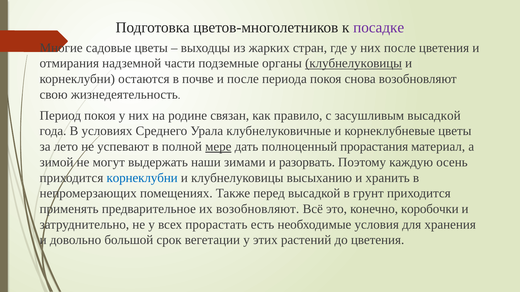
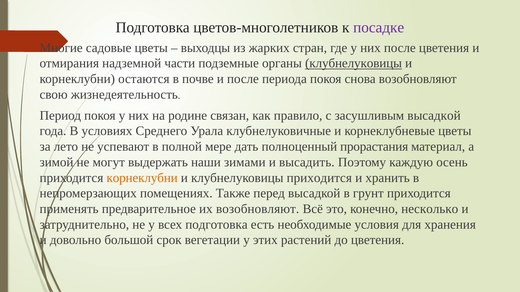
мере underline: present -> none
разорвать: разорвать -> высадить
корнеклубни at (142, 178) colour: blue -> orange
клубнелуковицы высыханию: высыханию -> приходится
коробочки: коробочки -> несколько
всех прорастать: прорастать -> подготовка
